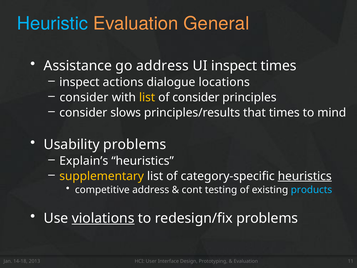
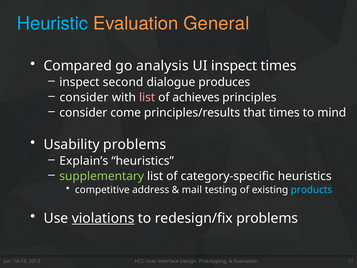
Assistance: Assistance -> Compared
go address: address -> analysis
actions: actions -> second
locations: locations -> produces
list at (147, 97) colour: yellow -> pink
of consider: consider -> achieves
slows: slows -> come
supplementary colour: yellow -> light green
heuristics at (305, 176) underline: present -> none
cont: cont -> mail
